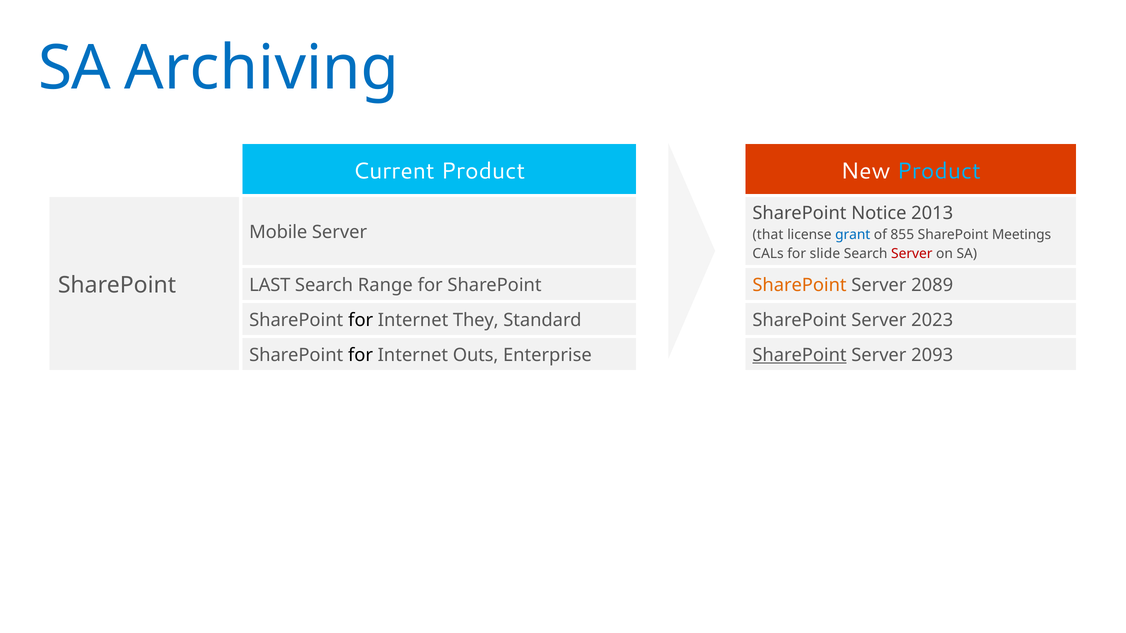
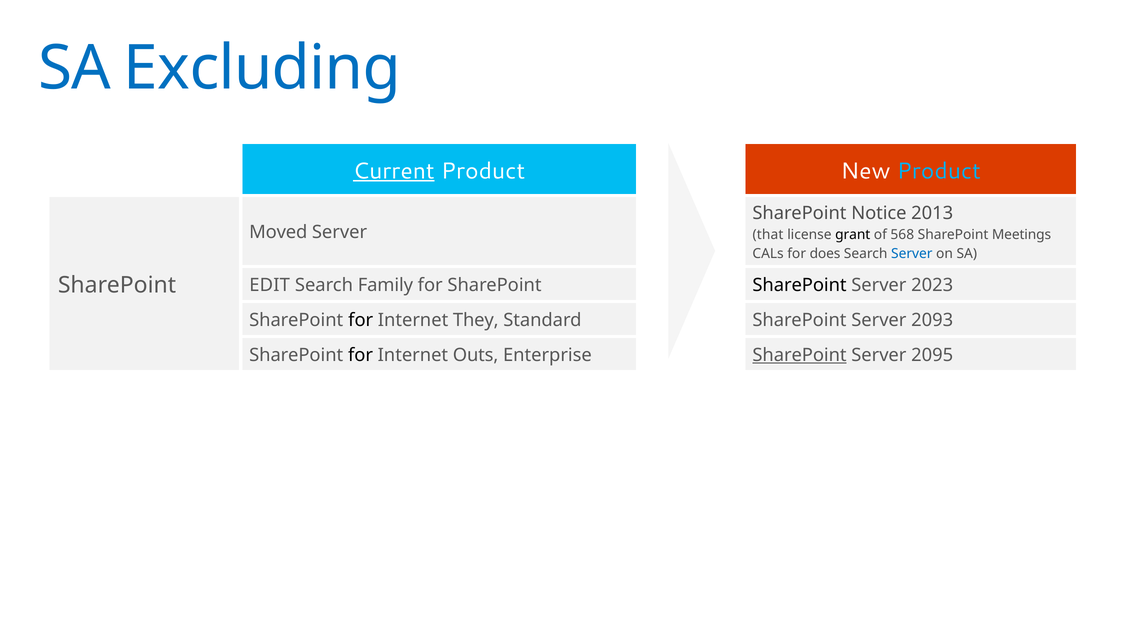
Archiving: Archiving -> Excluding
Current underline: none -> present
Mobile: Mobile -> Moved
grant colour: blue -> black
855: 855 -> 568
slide: slide -> does
Server at (912, 254) colour: red -> blue
LAST: LAST -> EDIT
Range: Range -> Family
SharePoint at (800, 285) colour: orange -> black
2089: 2089 -> 2023
2023: 2023 -> 2093
2093: 2093 -> 2095
